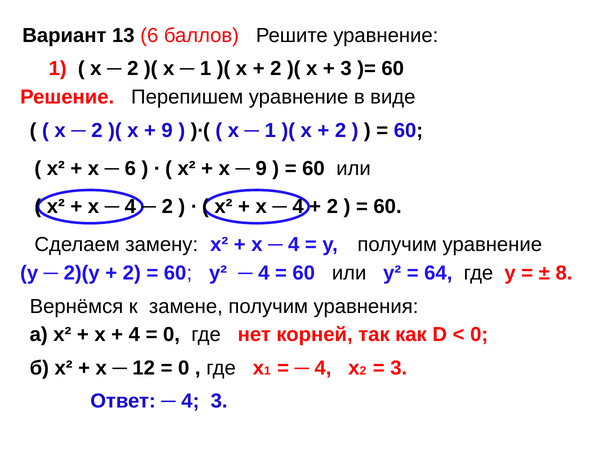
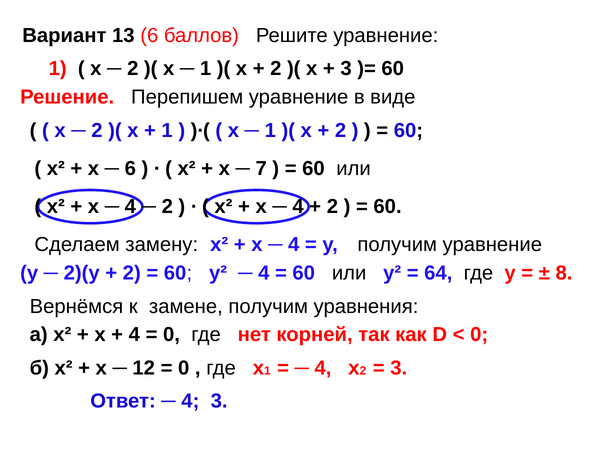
9 at (167, 131): 9 -> 1
9 at (261, 169): 9 -> 7
